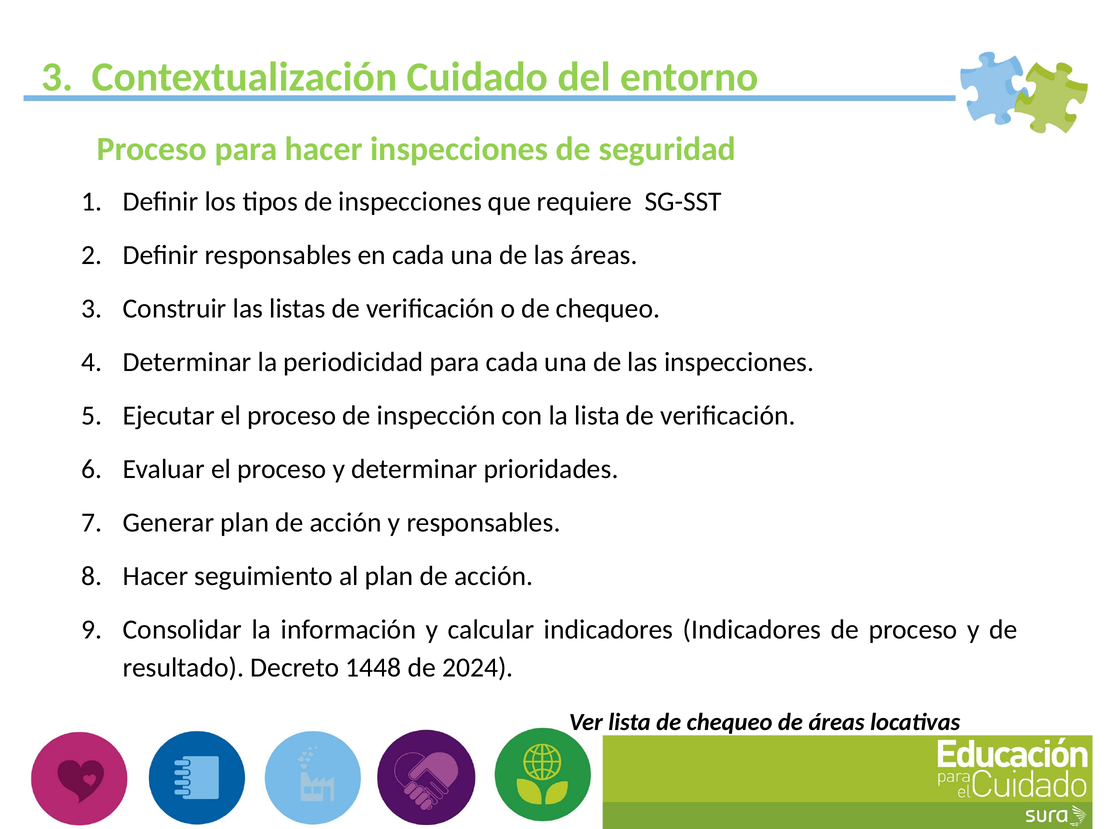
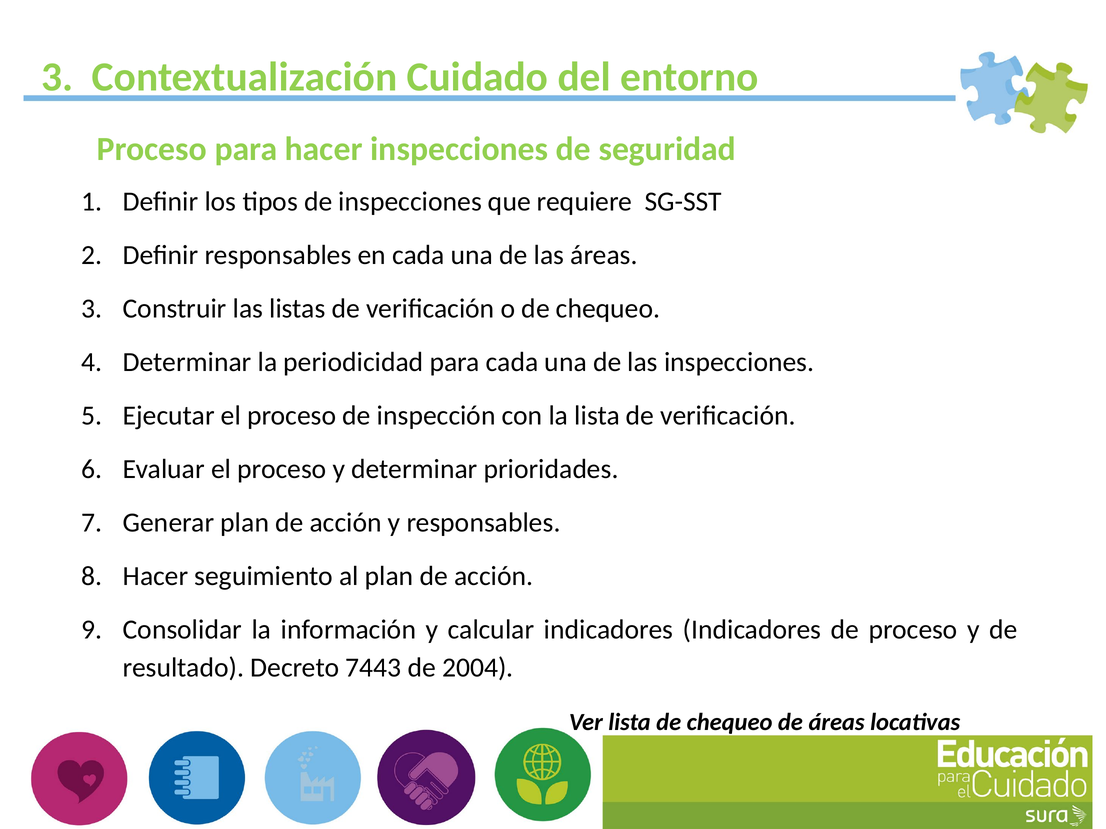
1448: 1448 -> 7443
2024: 2024 -> 2004
